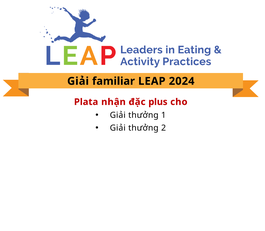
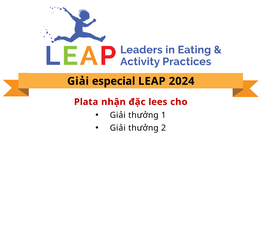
familiar: familiar -> especial
plus: plus -> lees
